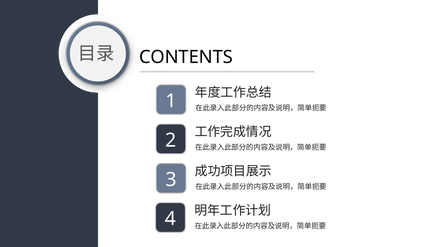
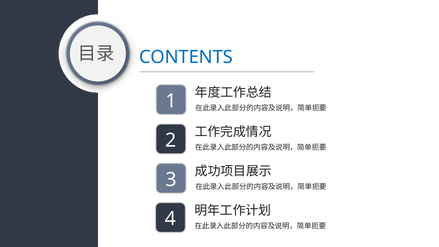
CONTENTS colour: black -> blue
